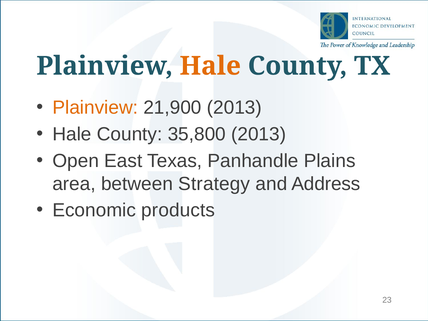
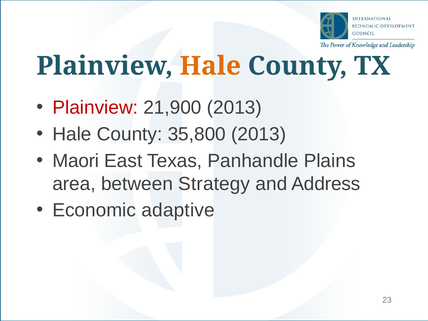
Plainview at (95, 108) colour: orange -> red
Open: Open -> Maori
products: products -> adaptive
